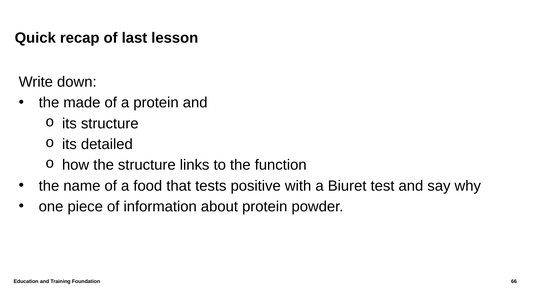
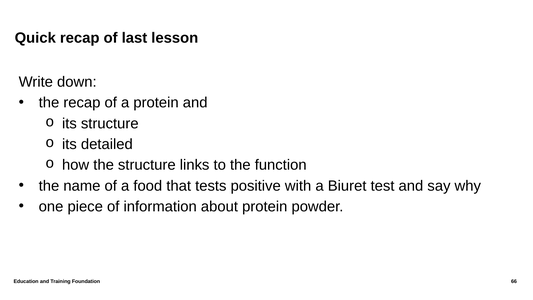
the made: made -> recap
